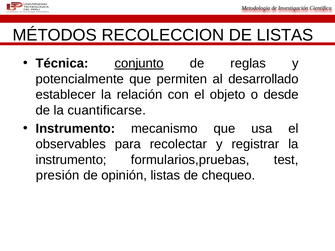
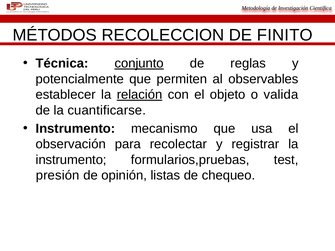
DE LISTAS: LISTAS -> FINITO
desarrollado: desarrollado -> observables
relación underline: none -> present
desde: desde -> valida
observables: observables -> observación
